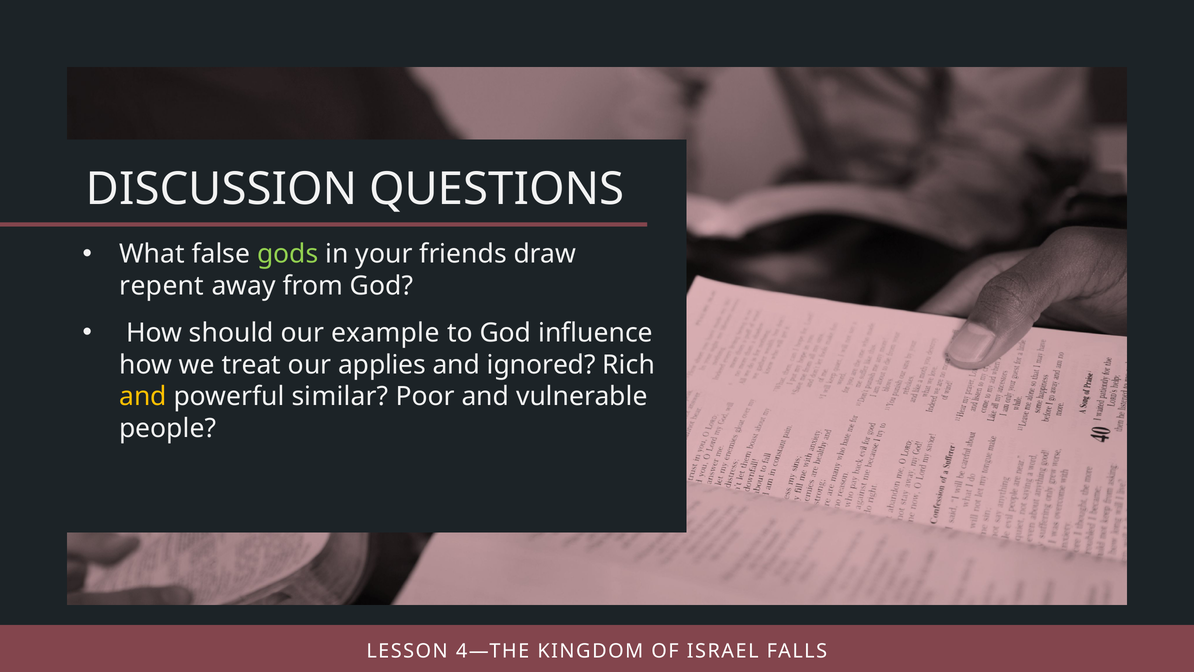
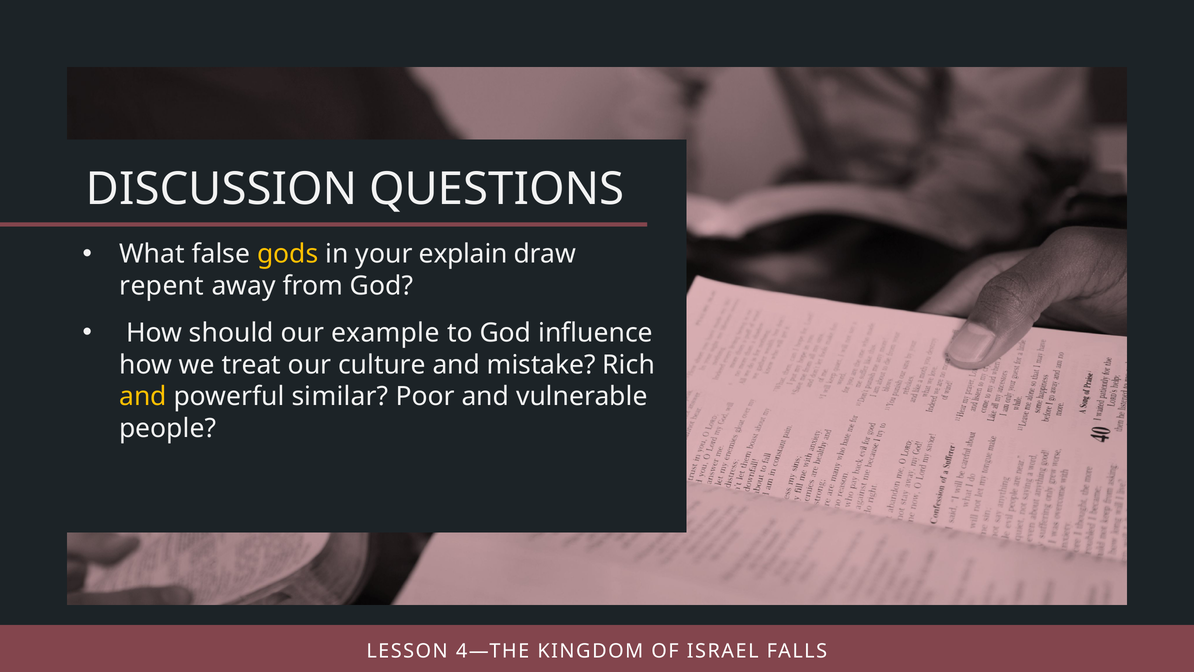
gods colour: light green -> yellow
friends: friends -> explain
applies: applies -> culture
ignored: ignored -> mistake
